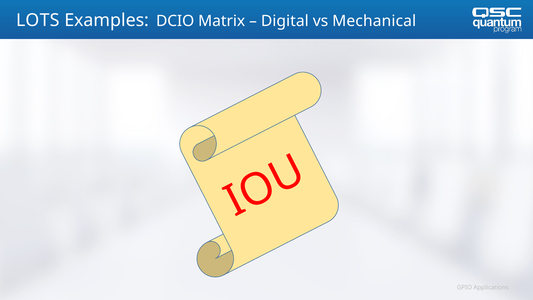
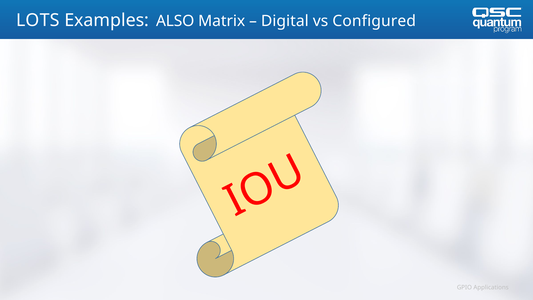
DCIO: DCIO -> ALSO
Mechanical: Mechanical -> Configured
